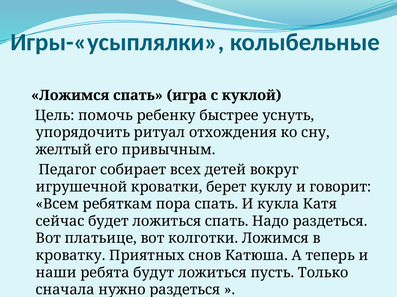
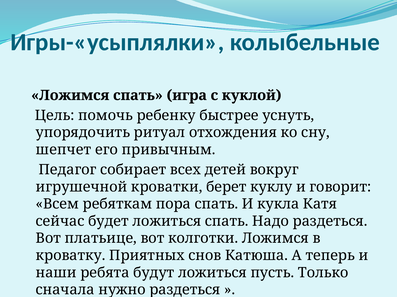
желтый: желтый -> шепчет
